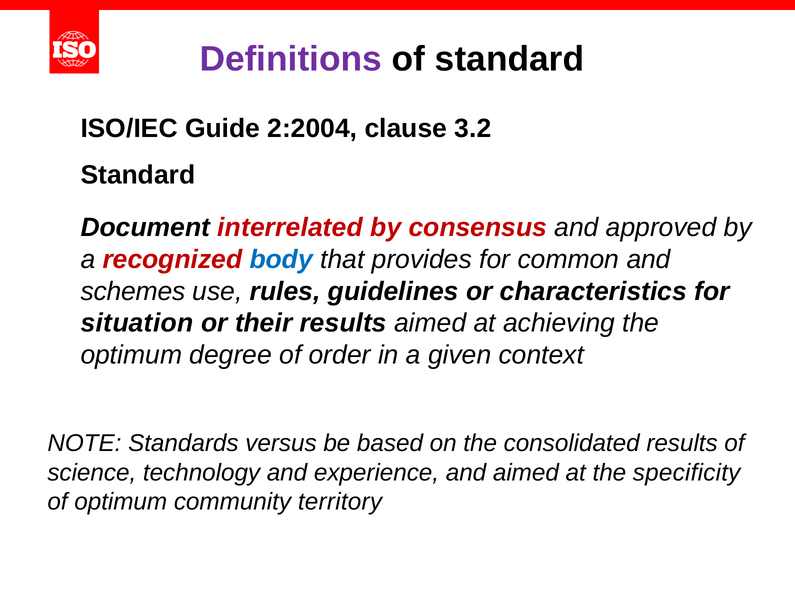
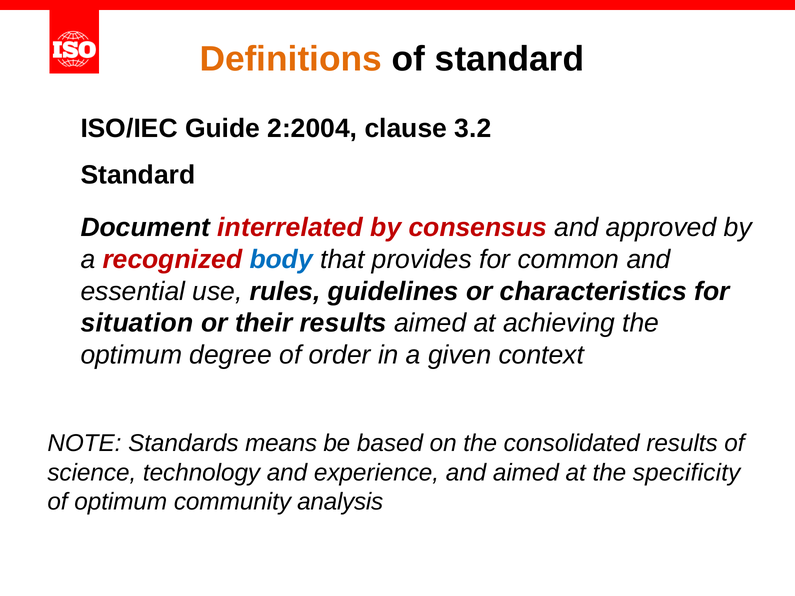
Definitions colour: purple -> orange
schemes: schemes -> essential
versus: versus -> means
territory: territory -> analysis
